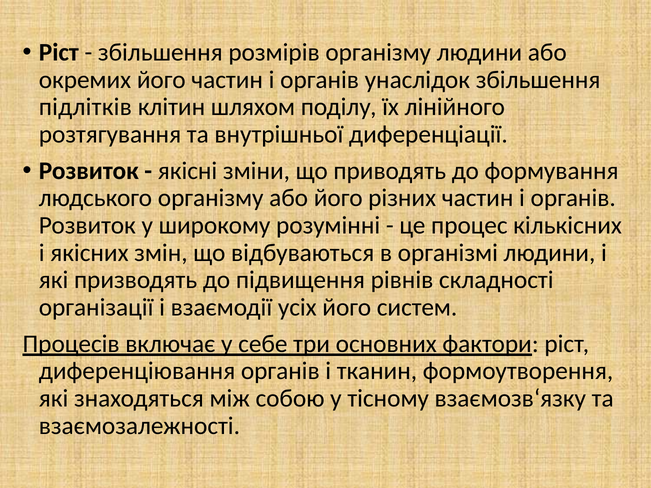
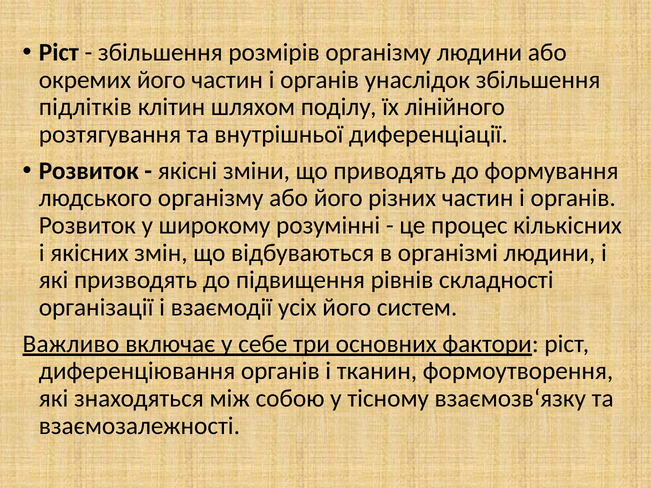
Процесів: Процесів -> Важливо
